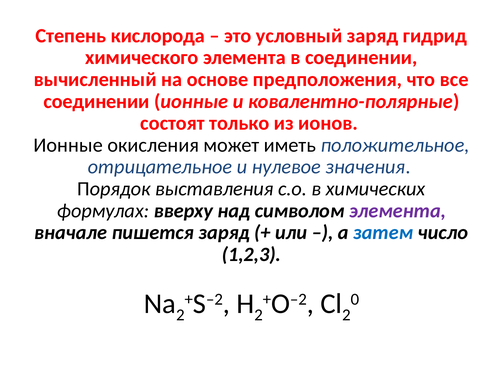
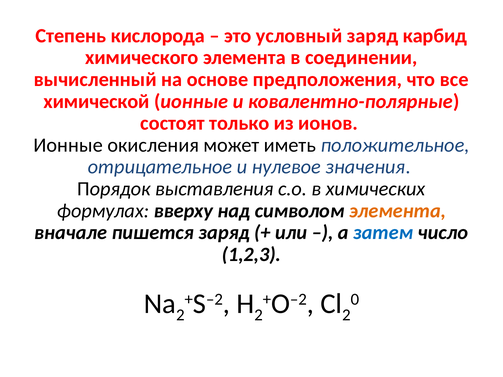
гидрид: гидрид -> карбид
соединении at (97, 101): соединении -> химической
элемента at (397, 211) colour: purple -> orange
